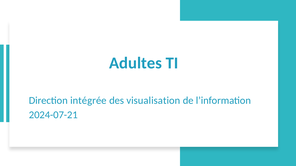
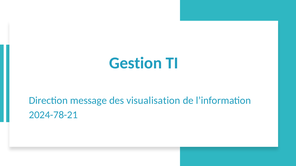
Adultes: Adultes -> Gestion
intégrée: intégrée -> message
2024-07-21: 2024-07-21 -> 2024-78-21
